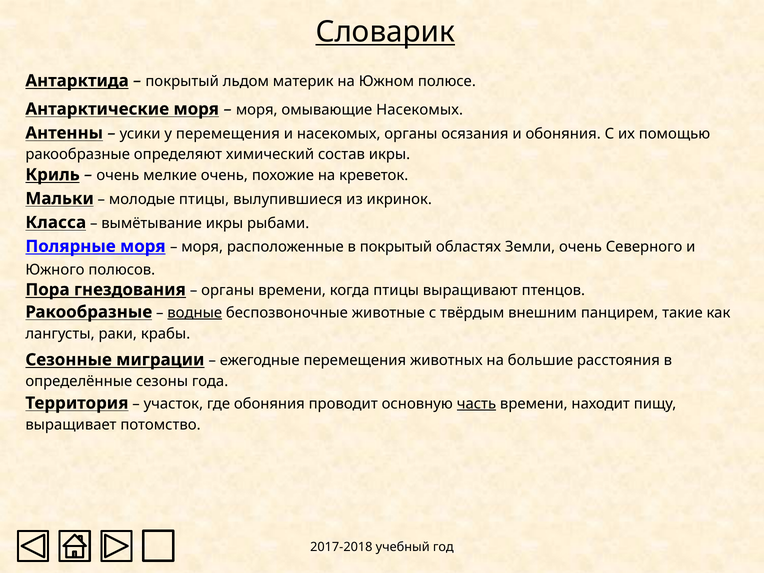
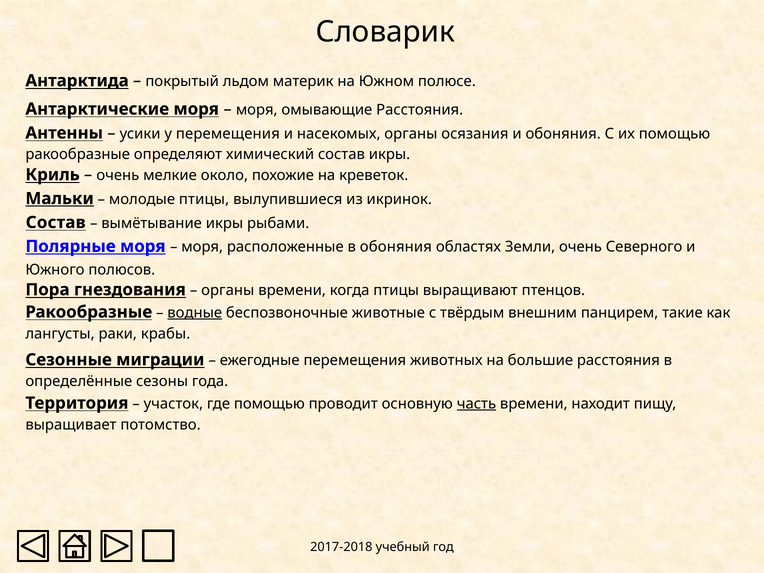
Словарик underline: present -> none
омывающие Насекомых: Насекомых -> Расстояния
мелкие очень: очень -> около
Мальки underline: none -> present
Класса at (56, 222): Класса -> Состав
в покрытый: покрытый -> обоняния
где обоняния: обоняния -> помощью
